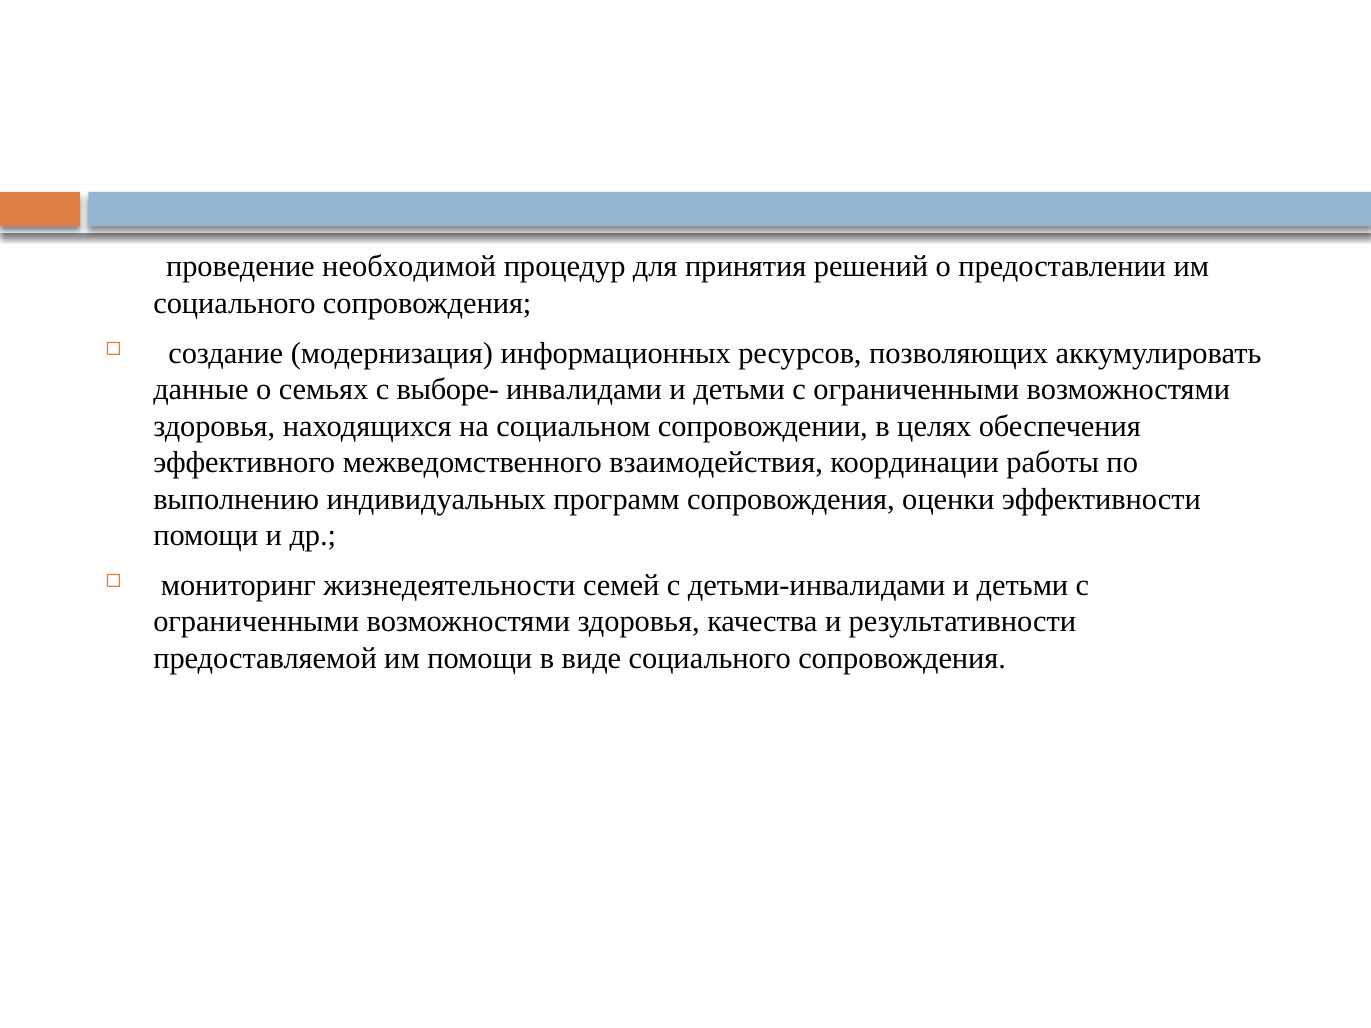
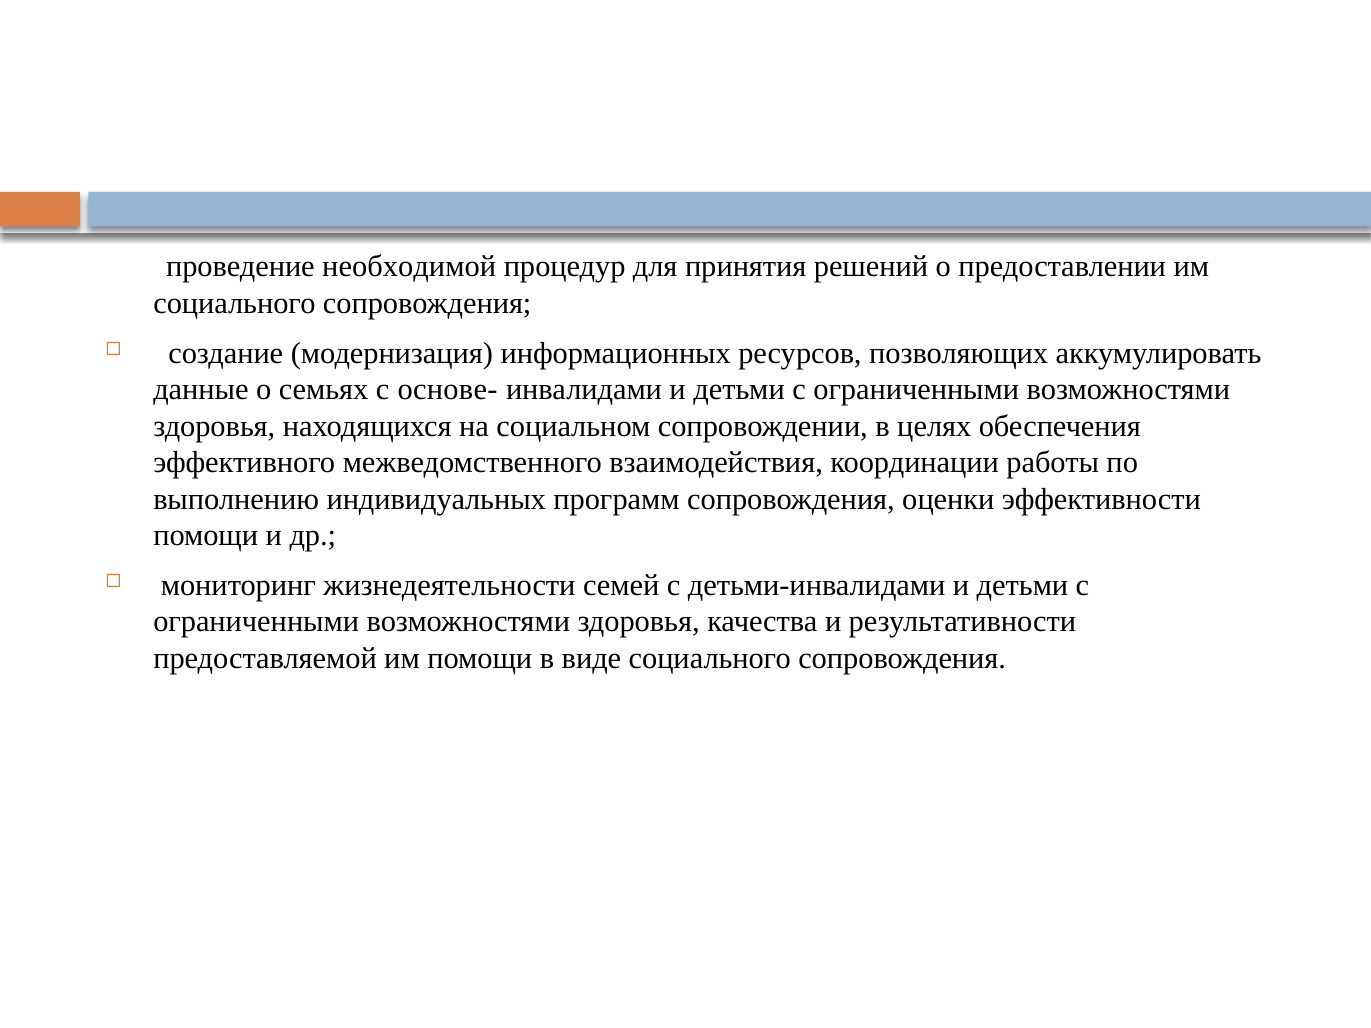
выборе-: выборе- -> основе-
